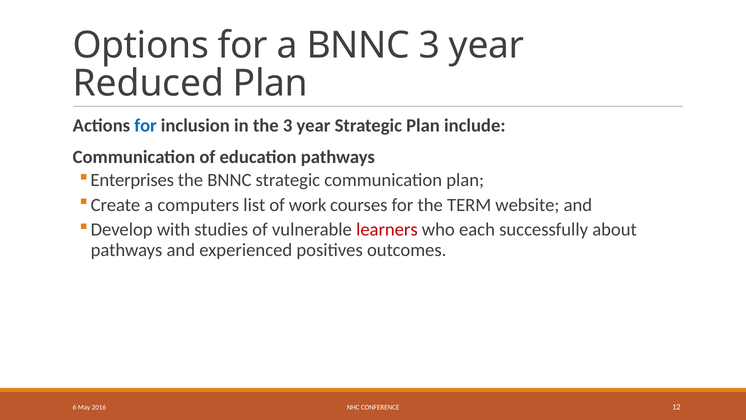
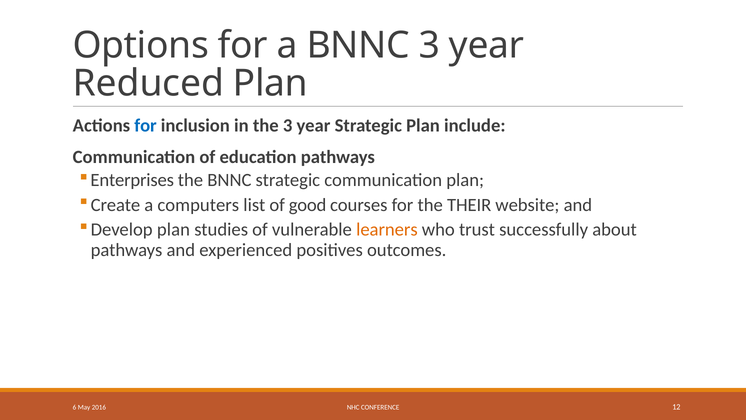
work: work -> good
TERM: TERM -> THEIR
Develop with: with -> plan
learners colour: red -> orange
each: each -> trust
